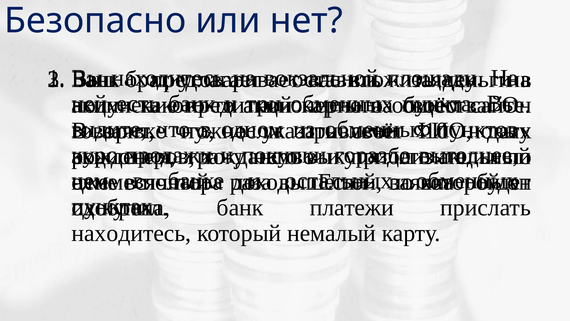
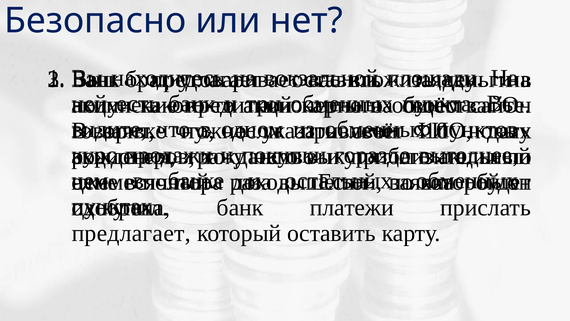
находитесь at (131, 233): находитесь -> предлагает
который немалый: немалый -> оставить
